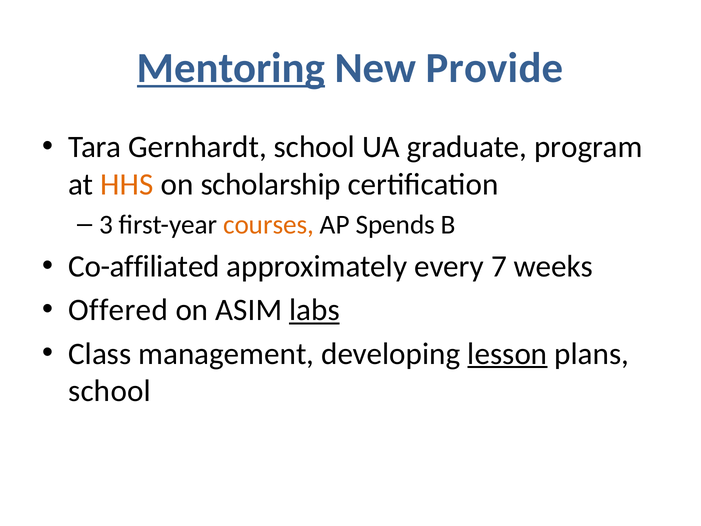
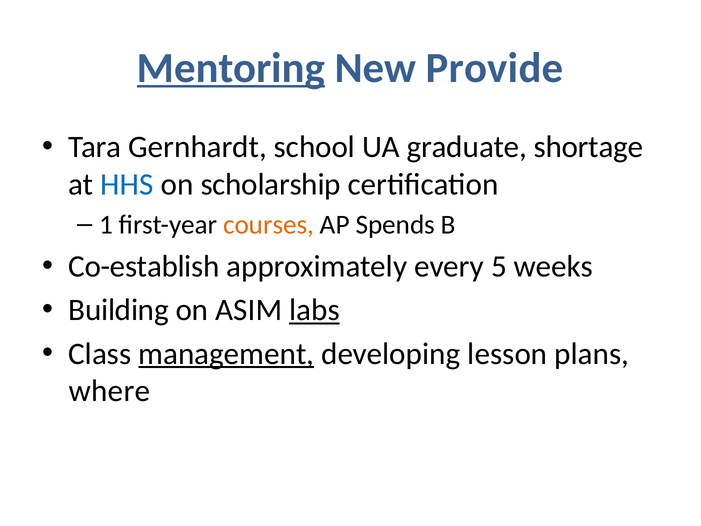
program: program -> shortage
HHS colour: orange -> blue
3: 3 -> 1
Co-affiliated: Co-affiliated -> Co-establish
7: 7 -> 5
Offered: Offered -> Building
management underline: none -> present
lesson underline: present -> none
school at (110, 391): school -> where
